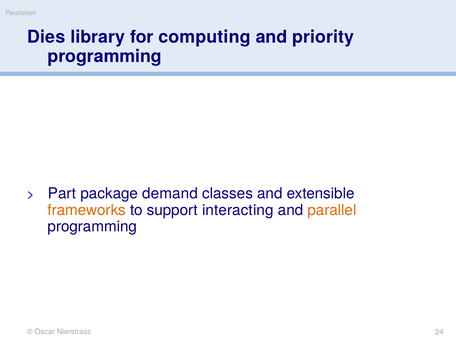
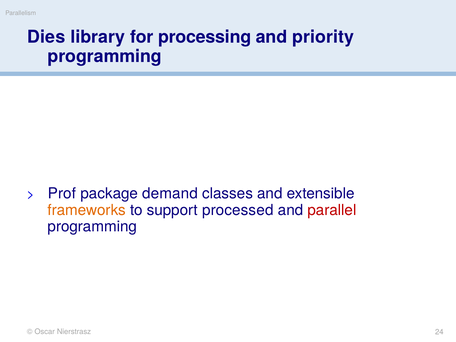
computing: computing -> processing
Part: Part -> Prof
interacting: interacting -> processed
parallel colour: orange -> red
